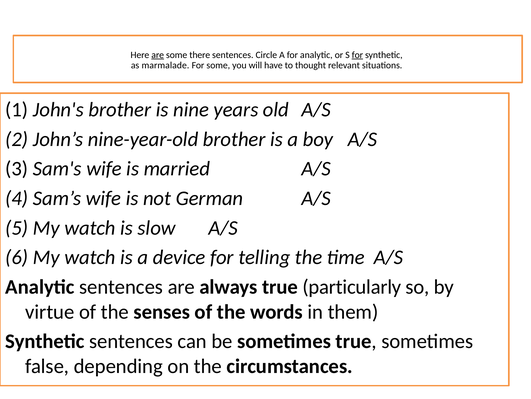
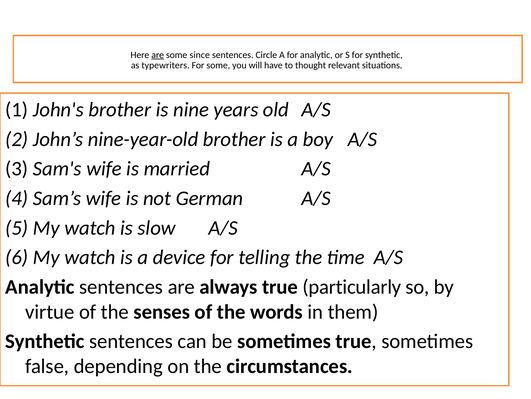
there: there -> since
for at (357, 55) underline: present -> none
marmalade: marmalade -> typewriters
